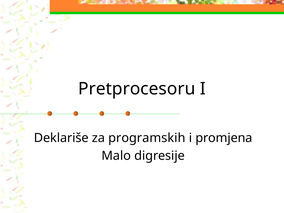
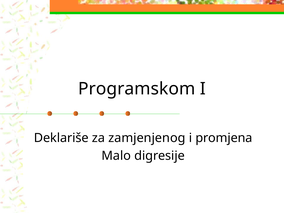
Pretprocesoru: Pretprocesoru -> Programskom
programskih: programskih -> zamjenjenog
